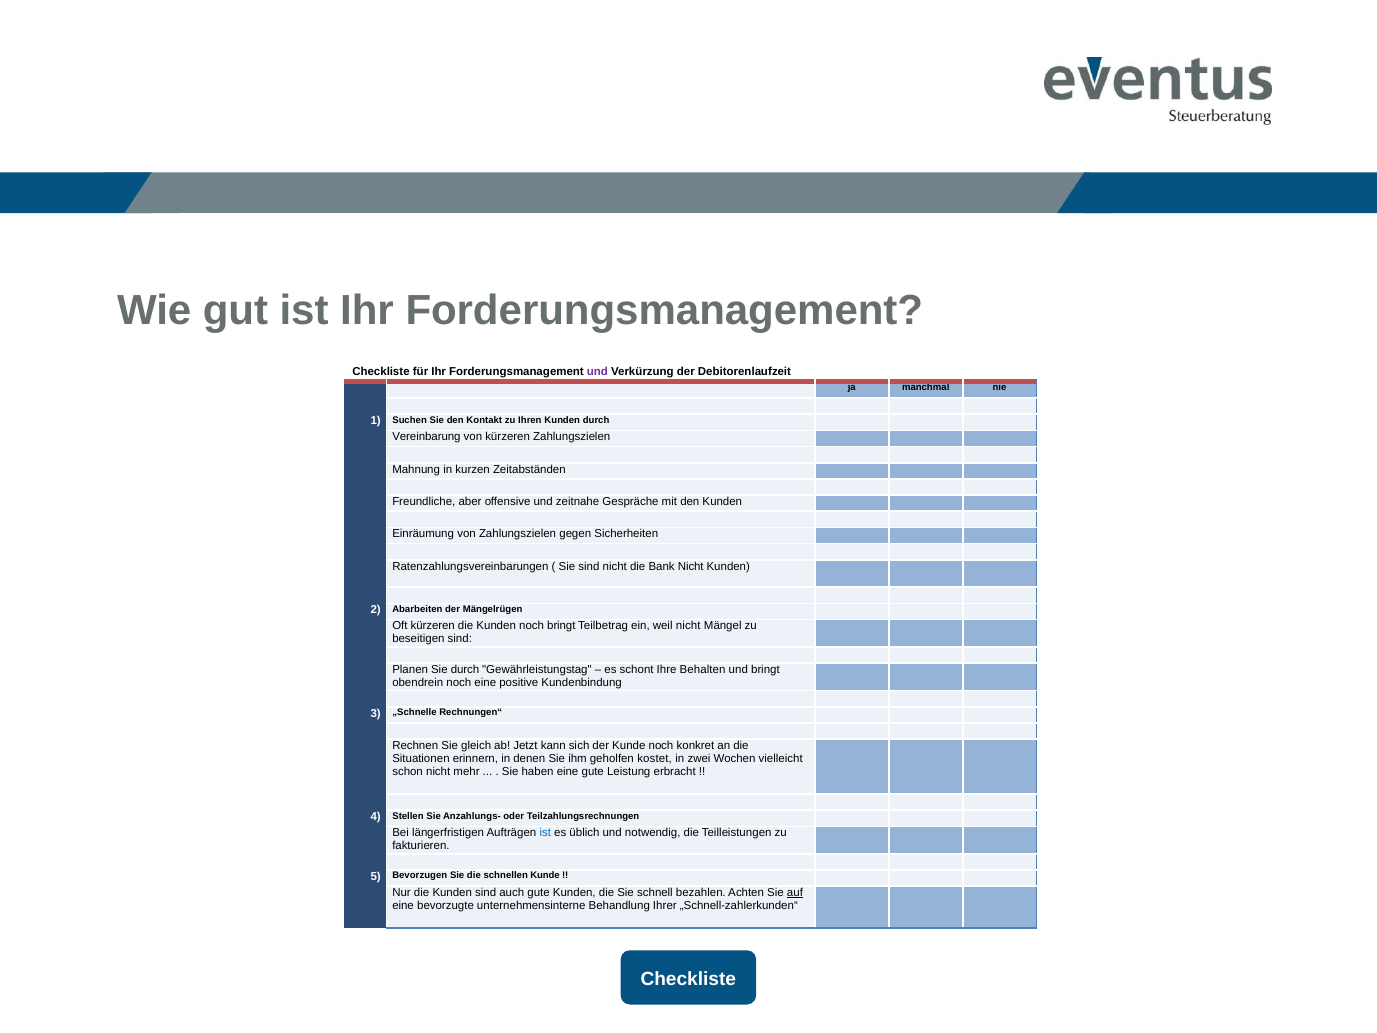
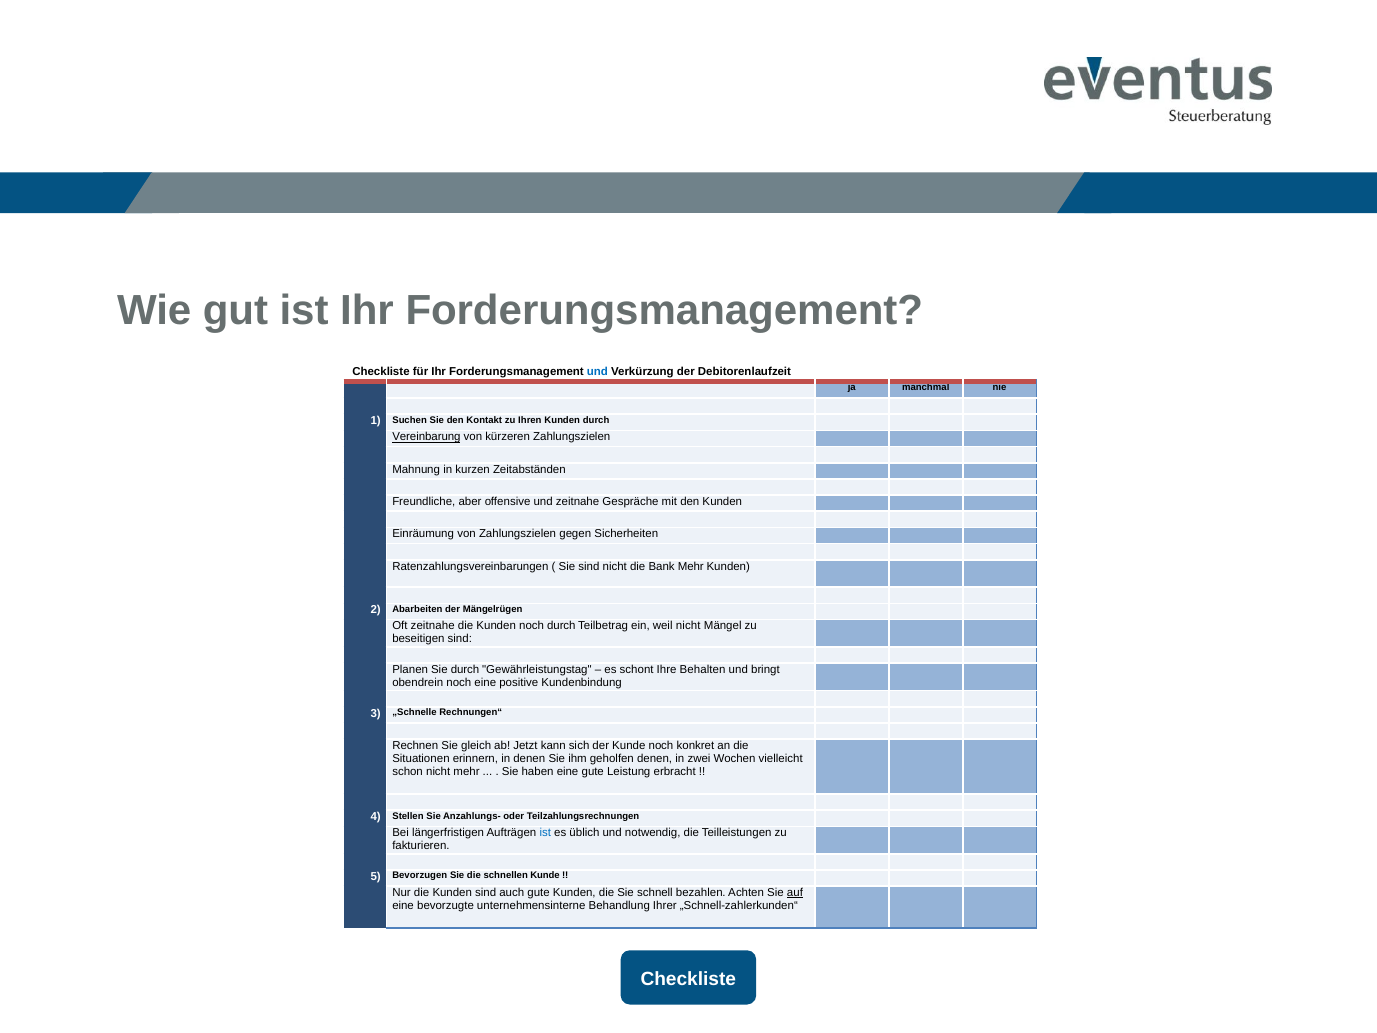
und at (597, 371) colour: purple -> blue
Vereinbarung underline: none -> present
Bank Nicht: Nicht -> Mehr
Oft kürzeren: kürzeren -> zeitnahe
noch bringt: bringt -> durch
geholfen kostet: kostet -> denen
